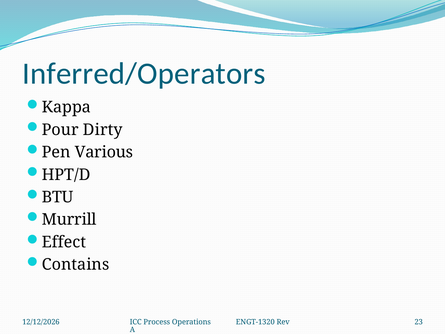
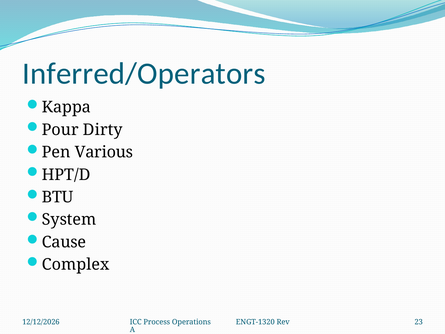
Murrill: Murrill -> System
Effect: Effect -> Cause
Contains: Contains -> Complex
